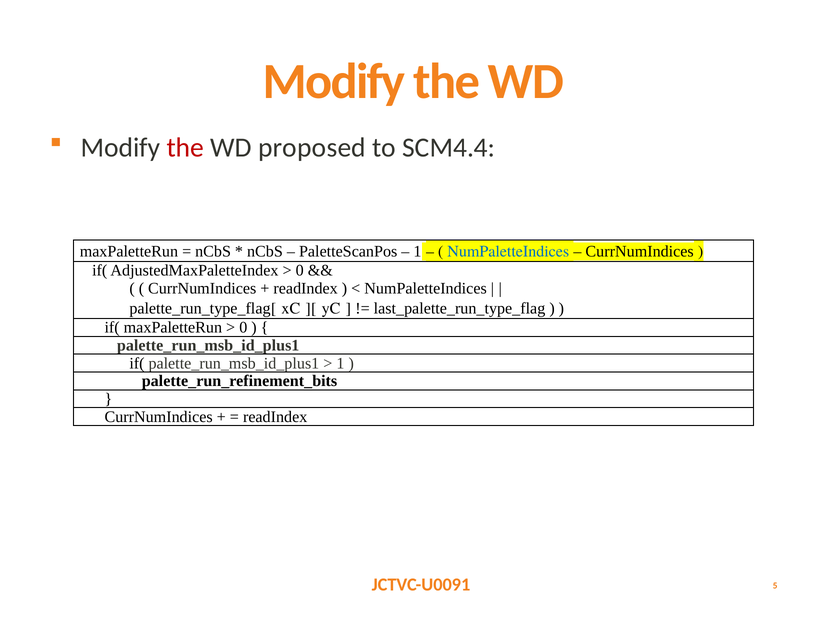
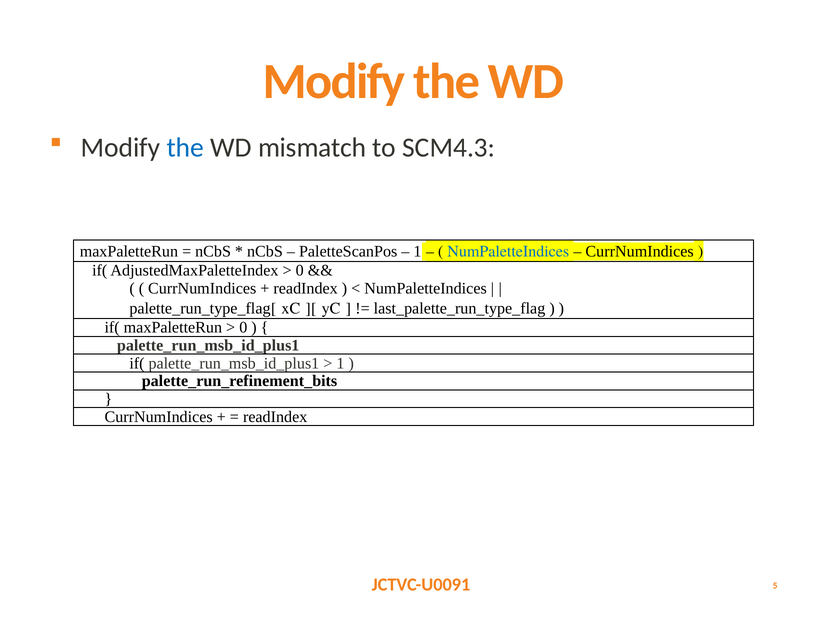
the at (185, 147) colour: red -> blue
proposed: proposed -> mismatch
SCM4.4: SCM4.4 -> SCM4.3
